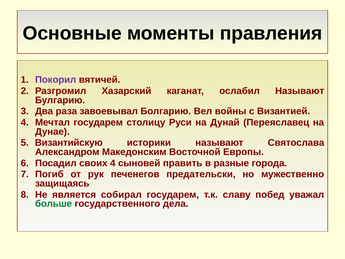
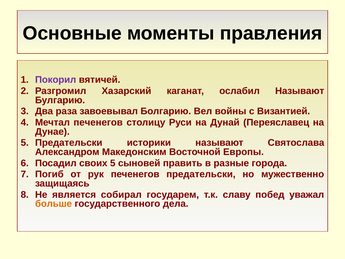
Мечтал государем: государем -> печенегов
Византийскую at (69, 143): Византийскую -> Предательски
своих 4: 4 -> 5
больше colour: green -> orange
